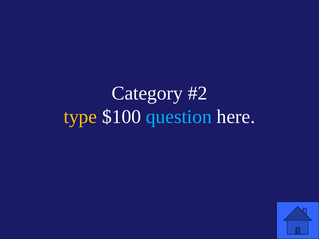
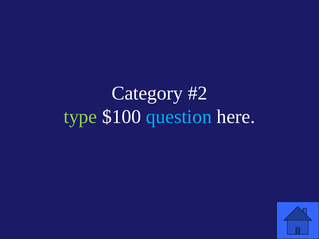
type colour: yellow -> light green
